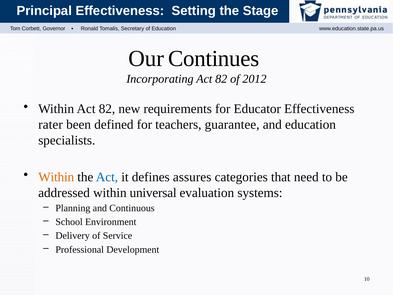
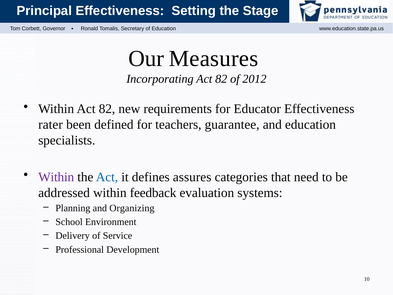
Continues: Continues -> Measures
Within at (56, 177) colour: orange -> purple
universal: universal -> feedback
Continuous: Continuous -> Organizing
